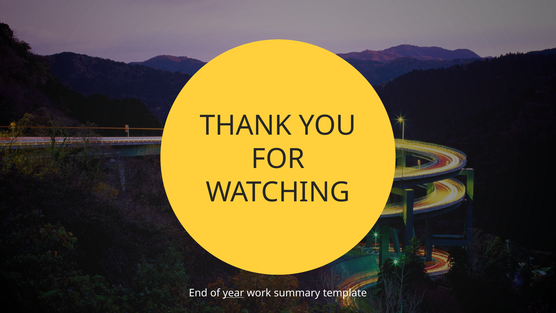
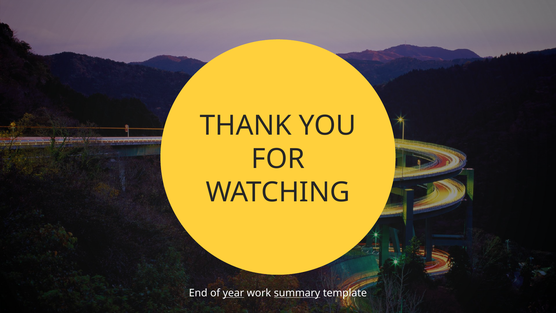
summary underline: none -> present
